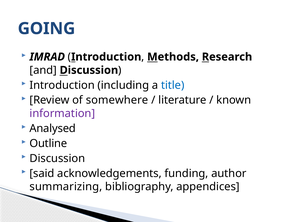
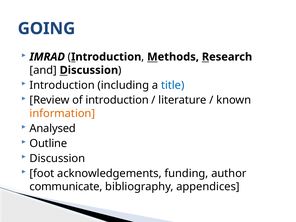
of somewhere: somewhere -> introduction
information colour: purple -> orange
said: said -> foot
summarizing: summarizing -> communicate
